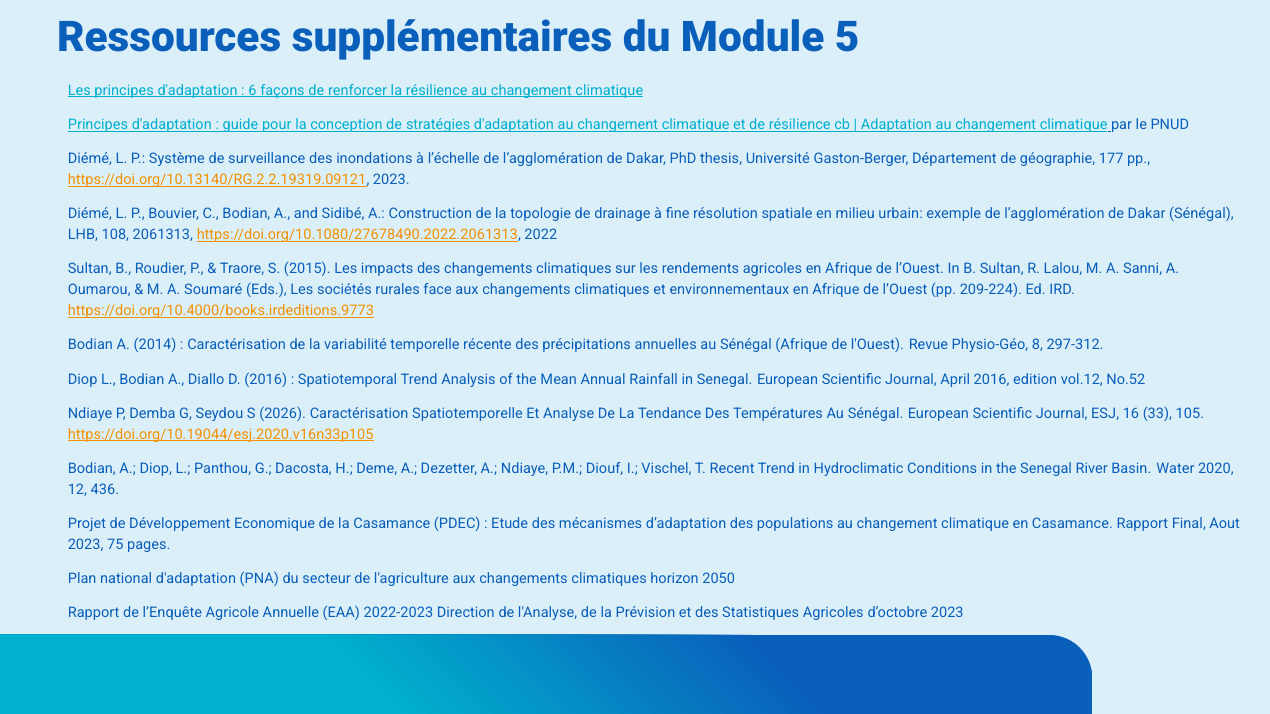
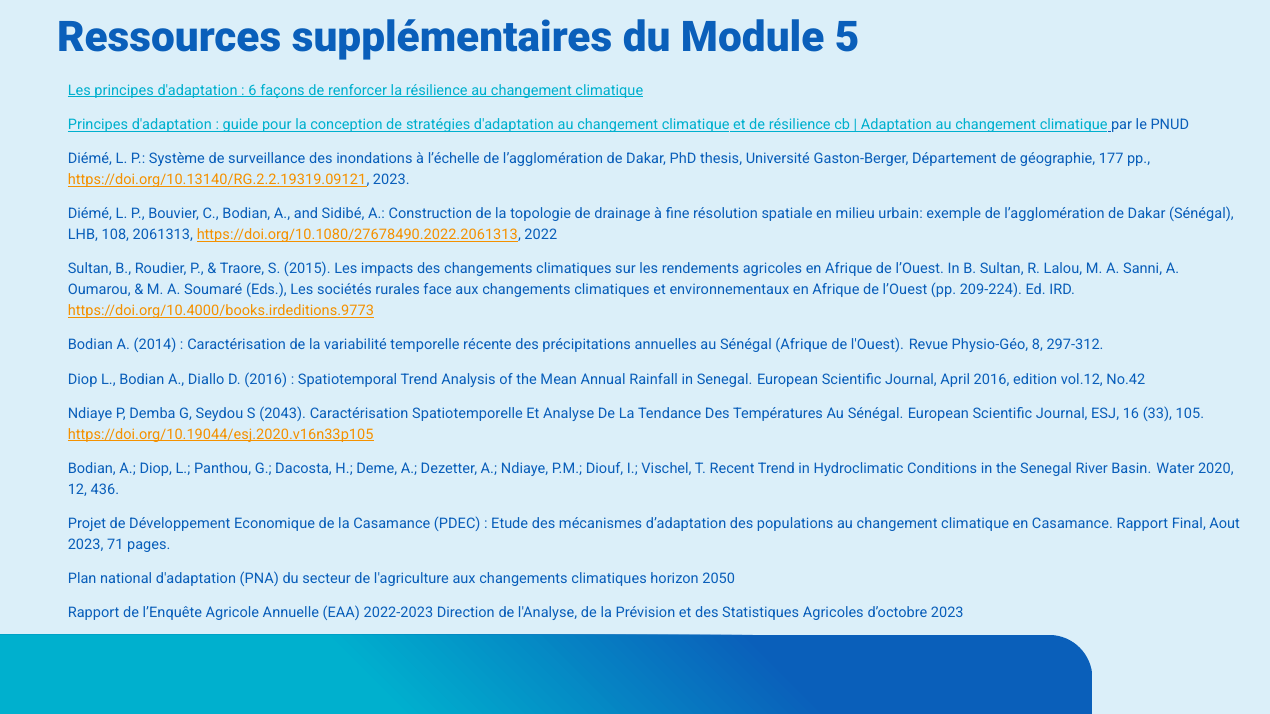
No.52: No.52 -> No.42
2026: 2026 -> 2043
75: 75 -> 71
